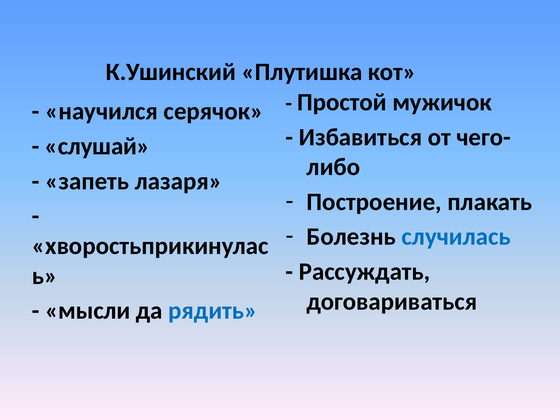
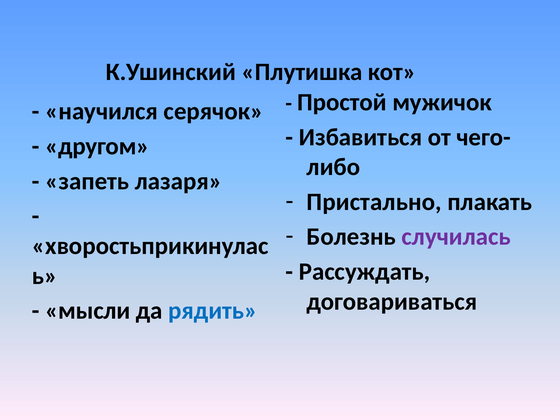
слушай: слушай -> другом
Построение: Построение -> Пристально
случилась colour: blue -> purple
